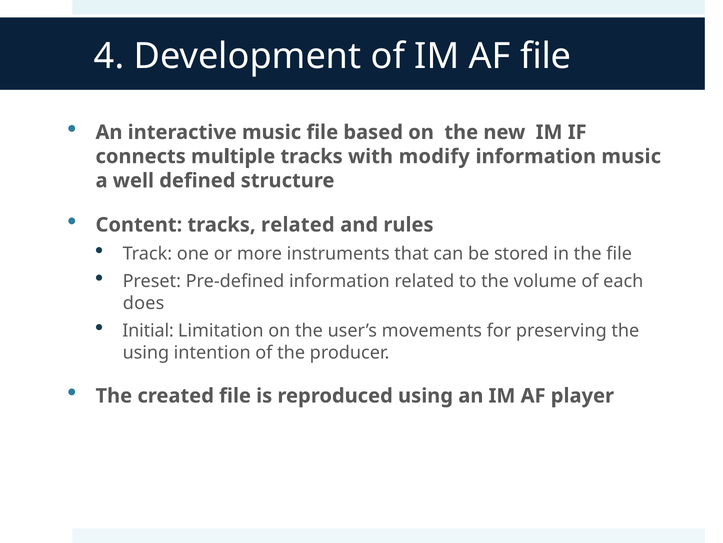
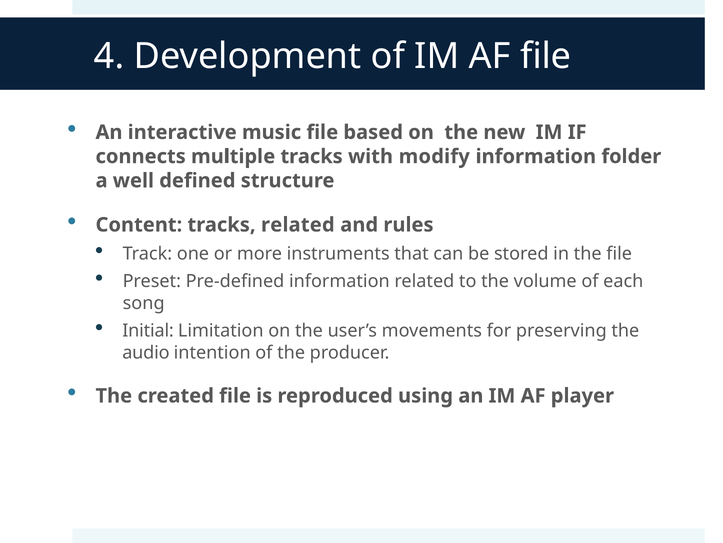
information music: music -> folder
does: does -> song
using at (146, 352): using -> audio
